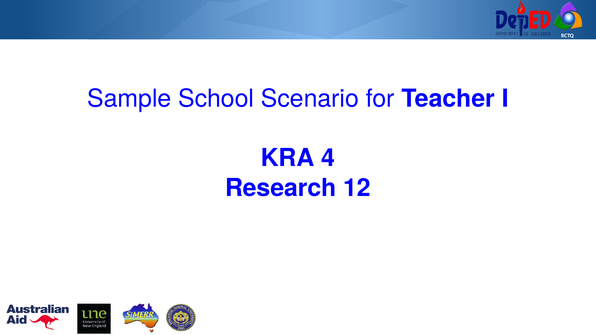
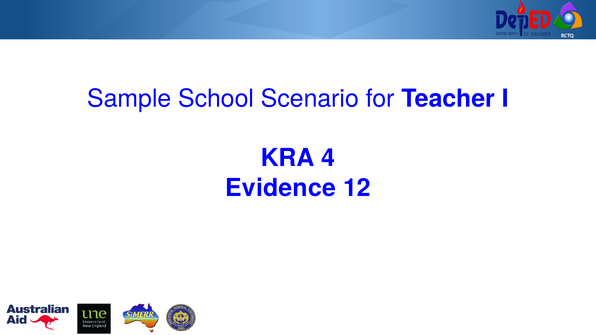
Research: Research -> Evidence
